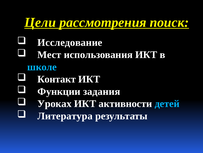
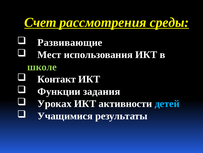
Цели: Цели -> Счет
поиск: поиск -> среды
Исследование: Исследование -> Развивающие
школе colour: light blue -> light green
Литература: Литература -> Учащимися
